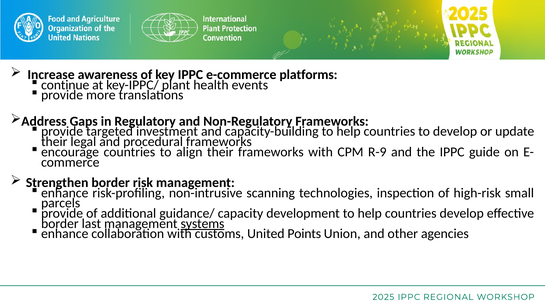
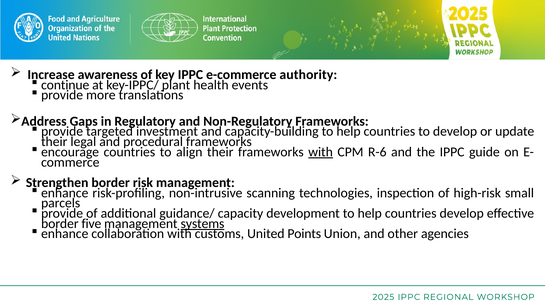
platforms: platforms -> authority
with at (321, 152) underline: none -> present
R-9: R-9 -> R-6
last: last -> five
